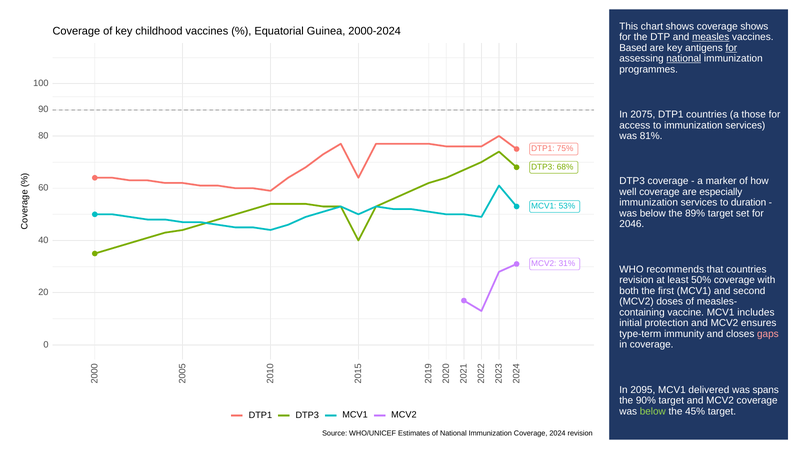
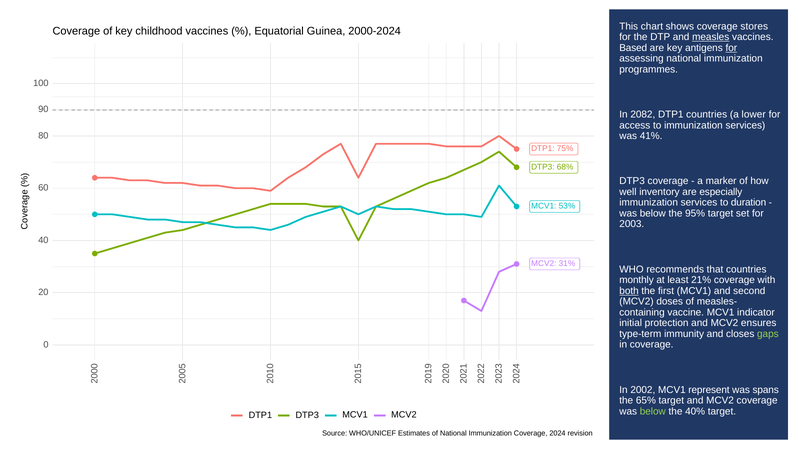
coverage shows: shows -> stores
national at (684, 59) underline: present -> none
2075: 2075 -> 2082
those: those -> lower
81%: 81% -> 41%
well coverage: coverage -> inventory
89%: 89% -> 95%
2046: 2046 -> 2003
revision at (637, 280): revision -> monthly
50%: 50% -> 21%
both underline: none -> present
includes: includes -> indicator
gaps colour: pink -> light green
2095: 2095 -> 2002
delivered: delivered -> represent
90%: 90% -> 65%
45%: 45% -> 40%
